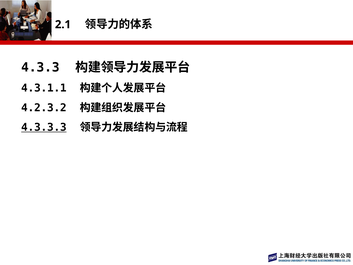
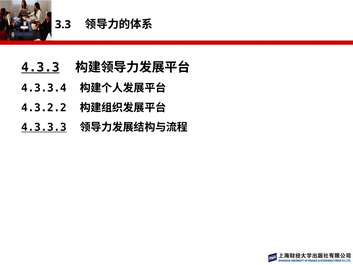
2.1: 2.1 -> 3.3
4.3.3 underline: none -> present
4.3.1.1: 4.3.1.1 -> 4.3.3.4
4.2.3.2: 4.2.3.2 -> 4.3.2.2
